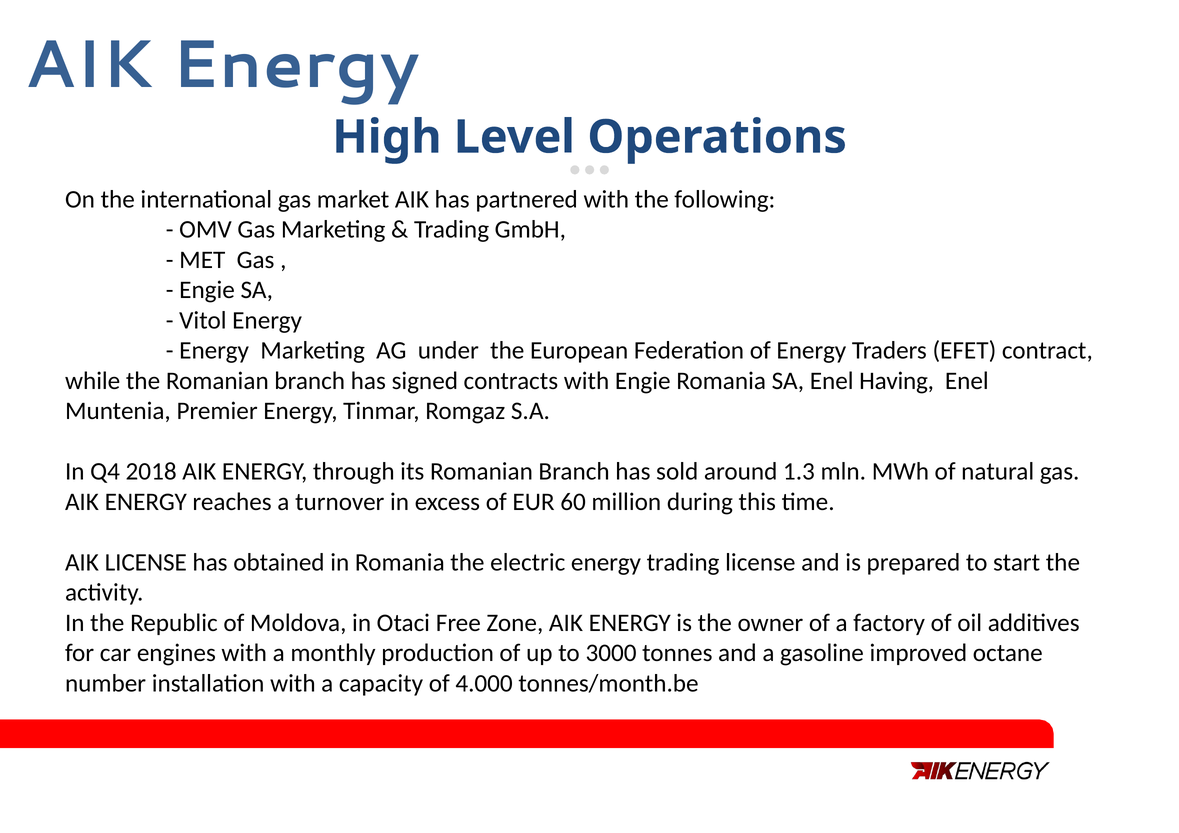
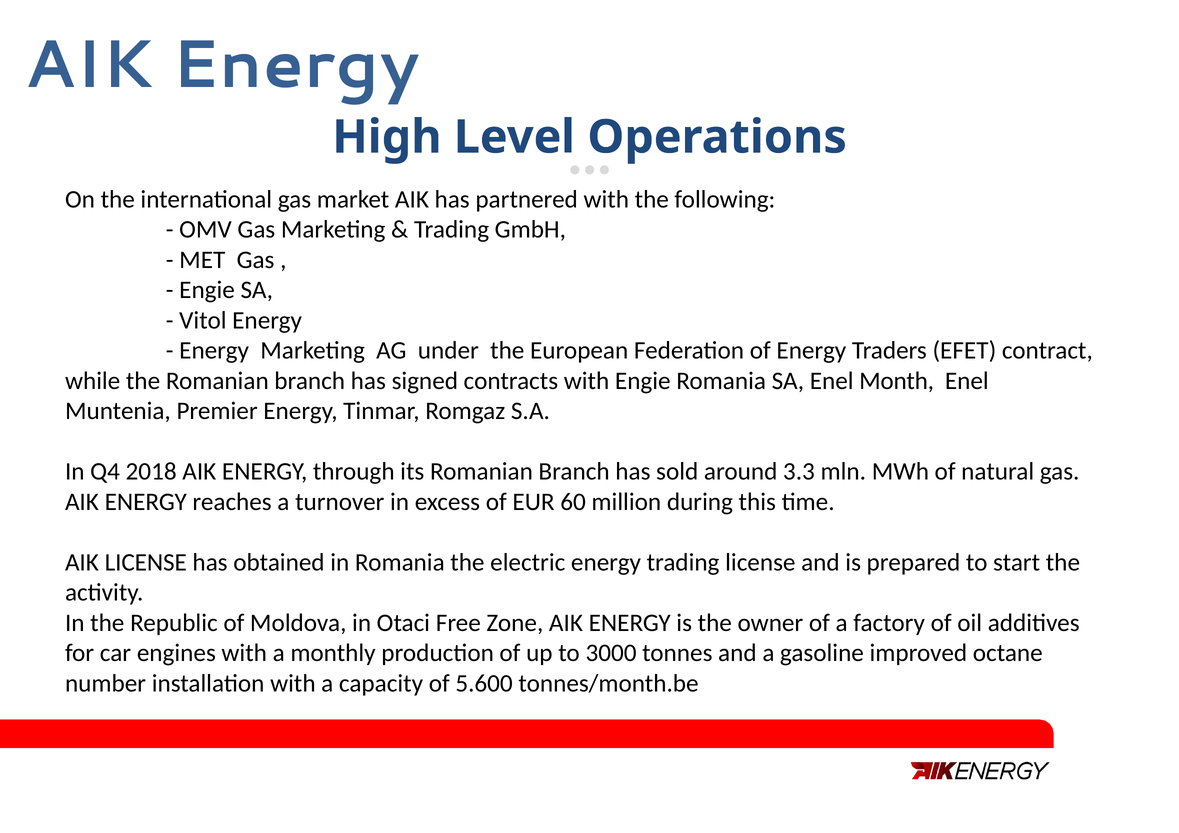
Having: Having -> Month
1.3: 1.3 -> 3.3
4.000: 4.000 -> 5.600
